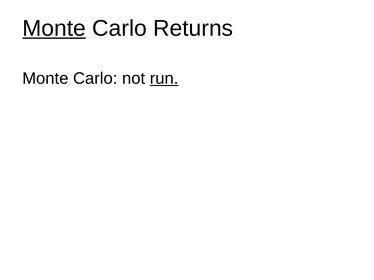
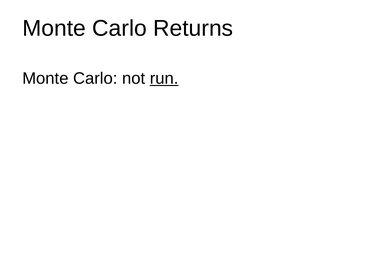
Monte at (54, 28) underline: present -> none
